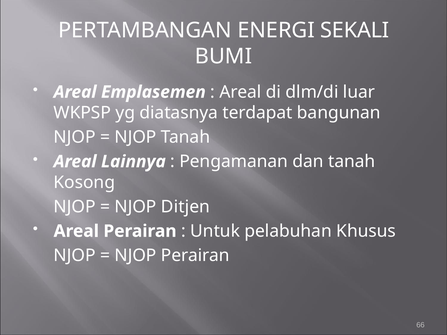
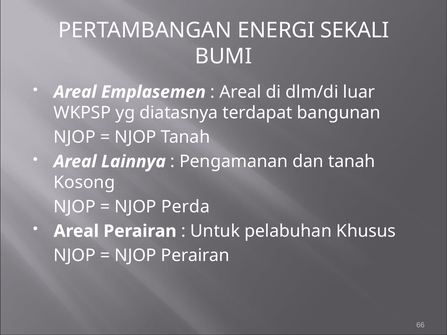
Ditjen: Ditjen -> Perda
